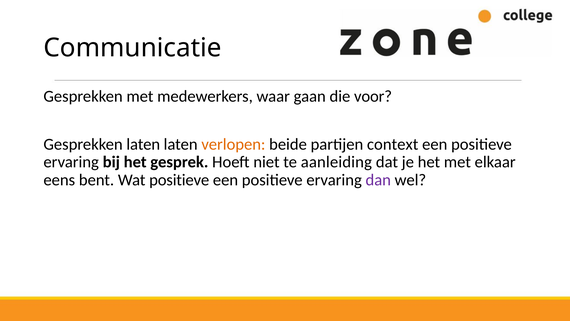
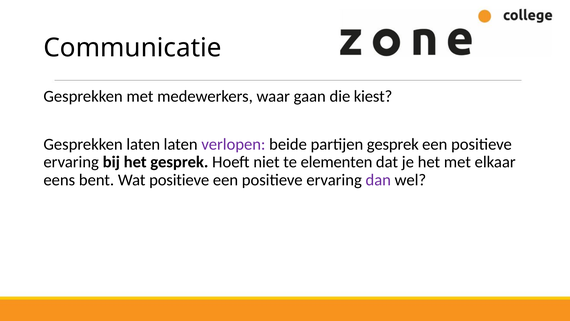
voor: voor -> kiest
verlopen colour: orange -> purple
partijen context: context -> gesprek
aanleiding: aanleiding -> elementen
